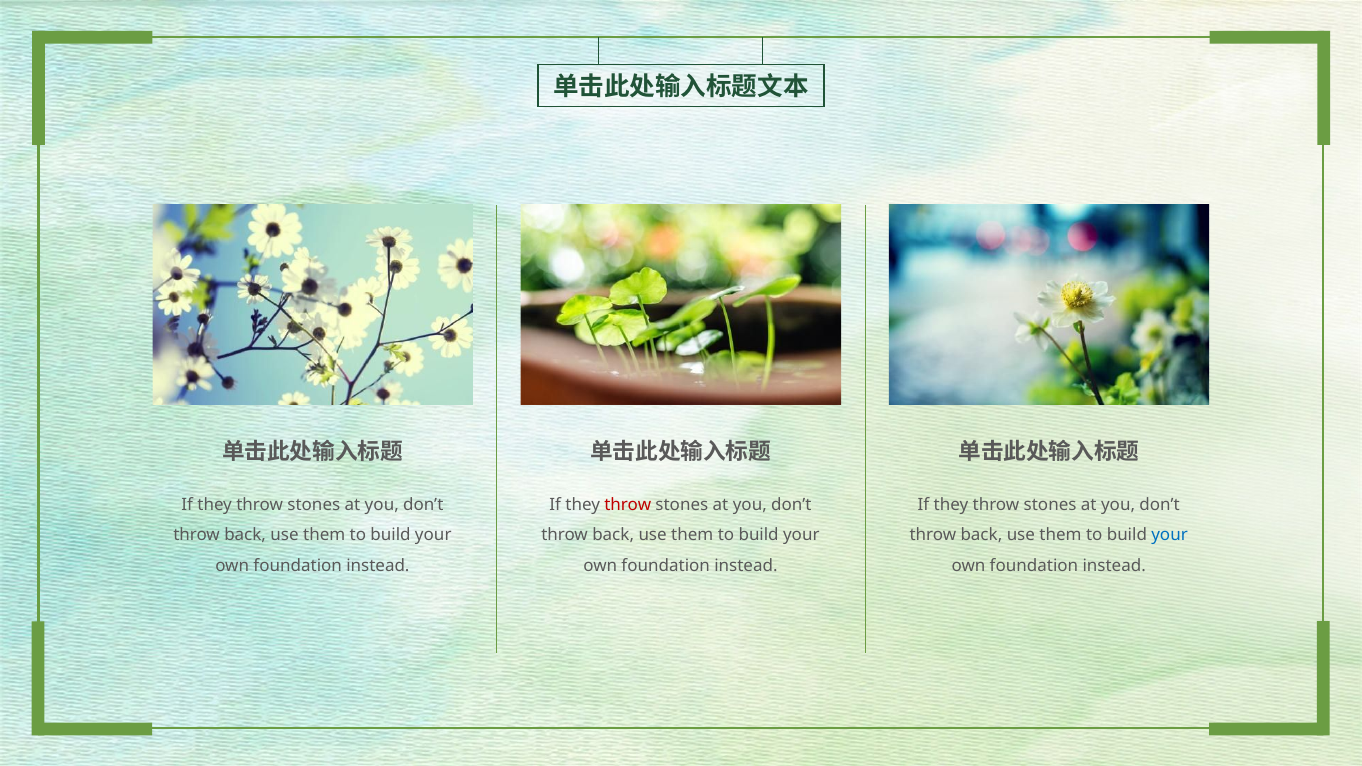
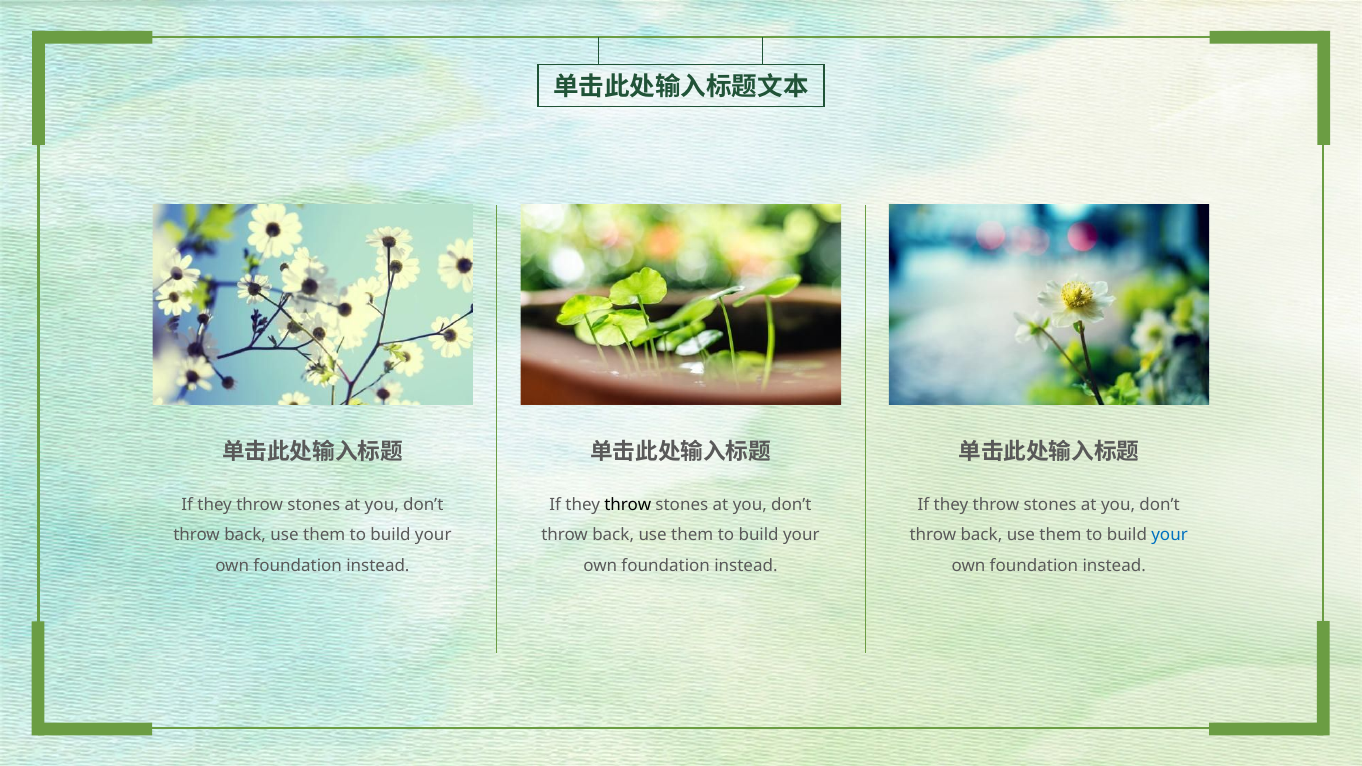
throw at (628, 505) colour: red -> black
